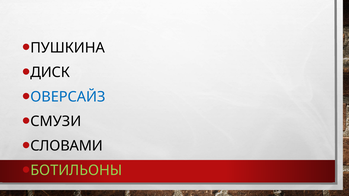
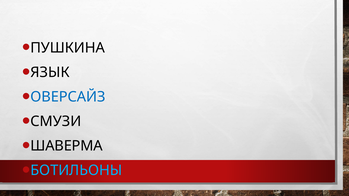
ДИСК: ДИСК -> ЯЗЫК
СЛОВАМИ: СЛОВАМИ -> ШАВЕРМА
БОТИЛЬОНЫ colour: light green -> light blue
